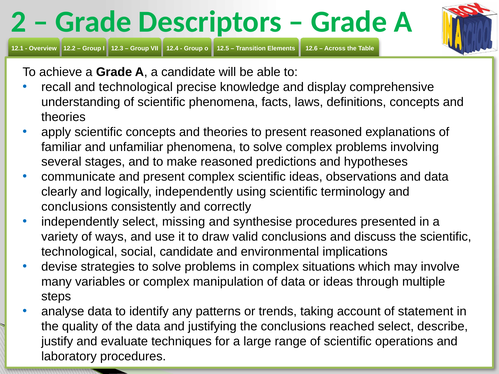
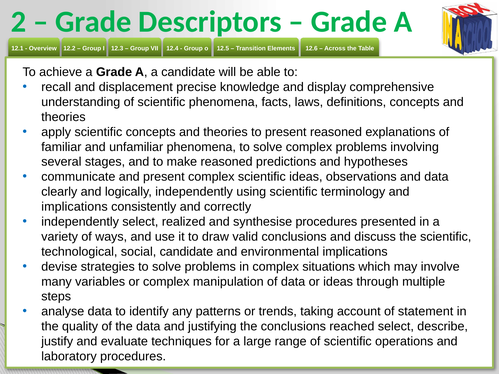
and technological: technological -> displacement
conclusions at (74, 207): conclusions -> implications
missing: missing -> realized
